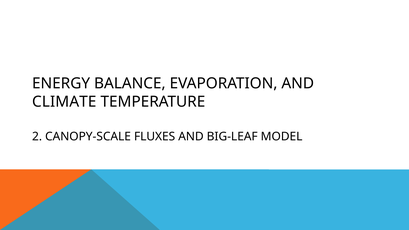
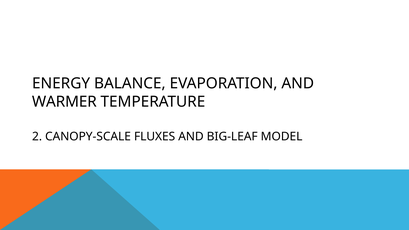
CLIMATE: CLIMATE -> WARMER
